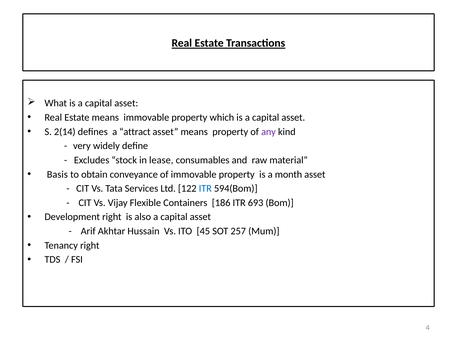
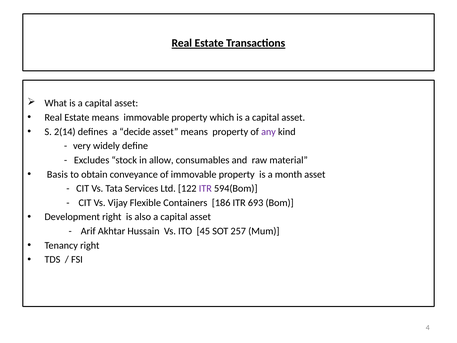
attract: attract -> decide
lease: lease -> allow
ITR at (205, 188) colour: blue -> purple
